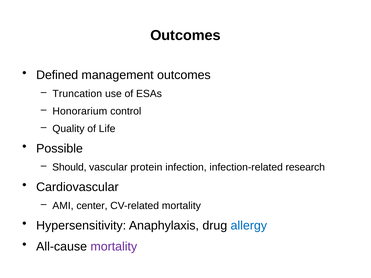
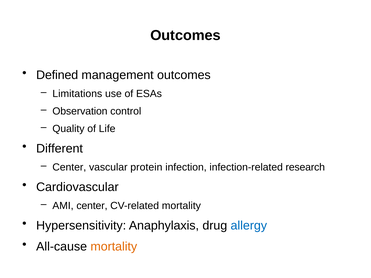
Truncation: Truncation -> Limitations
Honorarium: Honorarium -> Observation
Possible: Possible -> Different
Should at (69, 167): Should -> Center
mortality at (114, 247) colour: purple -> orange
